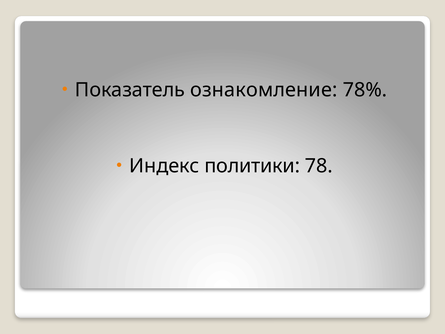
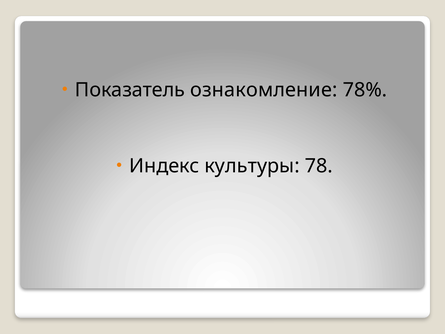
политики: политики -> культуры
